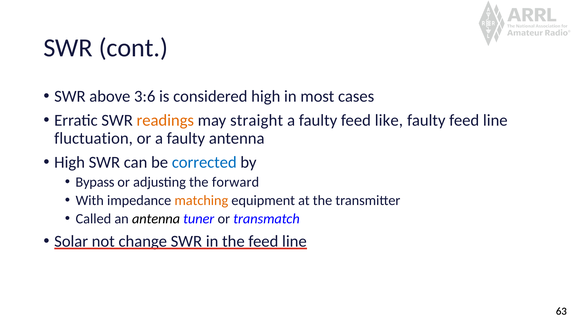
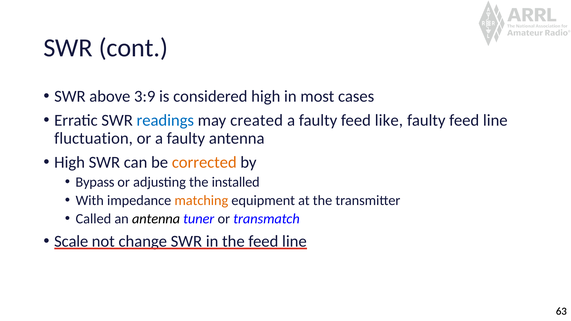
3:6: 3:6 -> 3:9
readings colour: orange -> blue
straight: straight -> created
corrected colour: blue -> orange
forward: forward -> installed
Solar: Solar -> Scale
